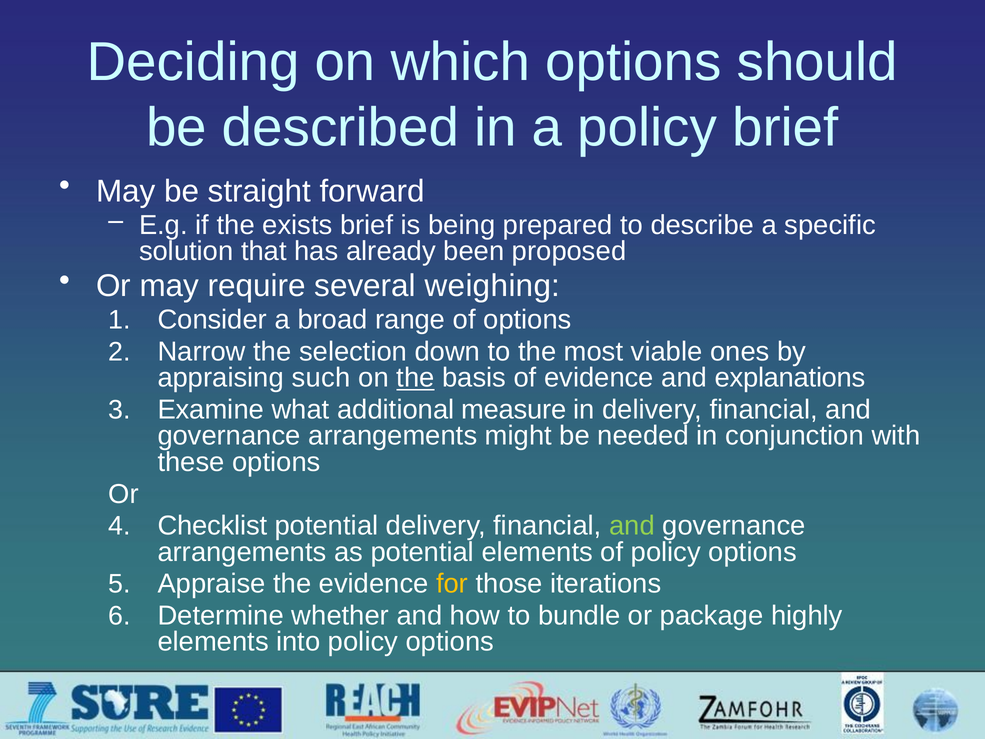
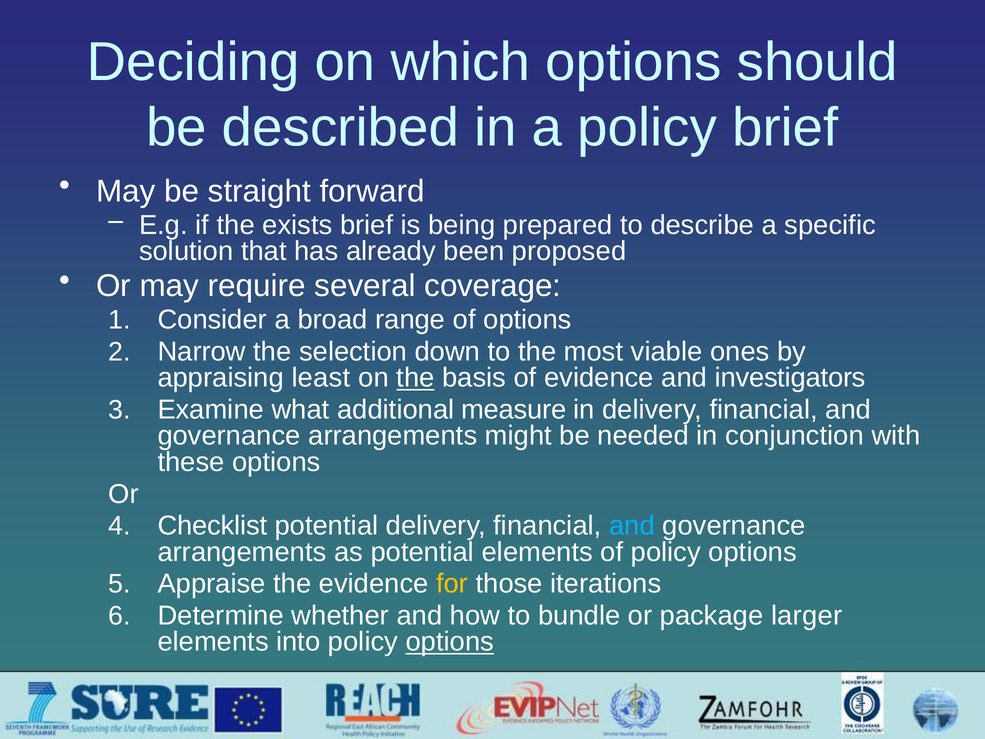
weighing: weighing -> coverage
such: such -> least
explanations: explanations -> investigators
and at (632, 526) colour: light green -> light blue
highly: highly -> larger
options at (450, 642) underline: none -> present
